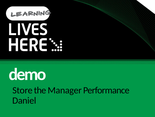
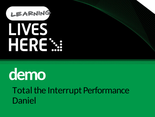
Store: Store -> Total
Manager: Manager -> Interrupt
